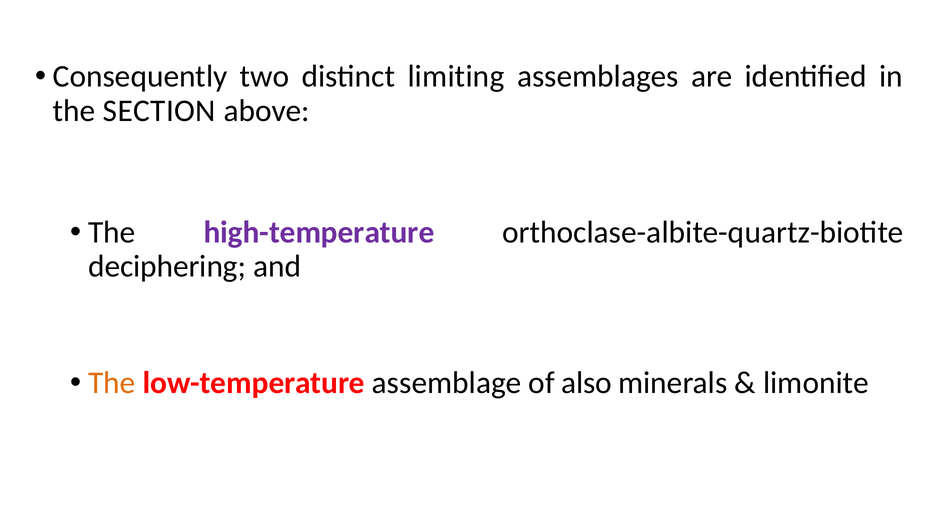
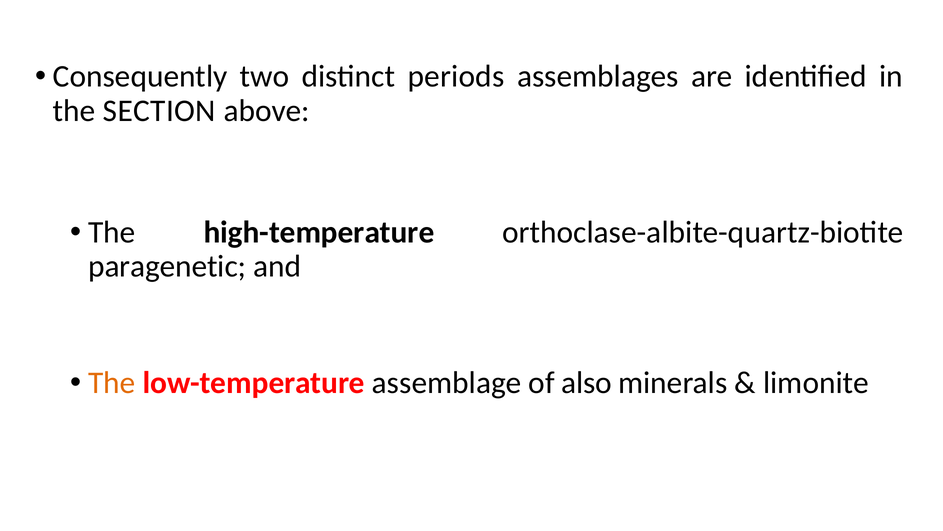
limiting: limiting -> periods
high-temperature colour: purple -> black
deciphering: deciphering -> paragenetic
